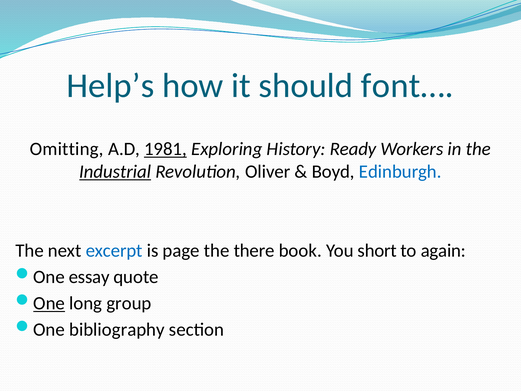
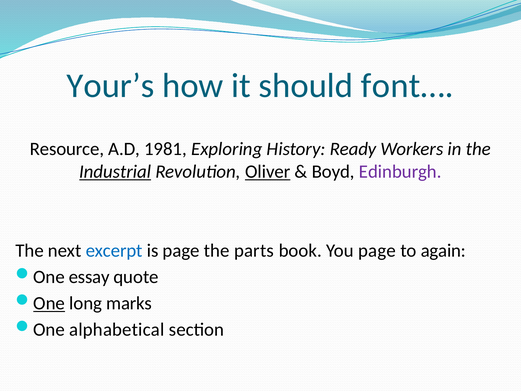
Help’s: Help’s -> Your’s
Omitting: Omitting -> Resource
1981 underline: present -> none
Oliver underline: none -> present
Edinburgh colour: blue -> purple
there: there -> parts
You short: short -> page
group: group -> marks
bibliography: bibliography -> alphabetical
